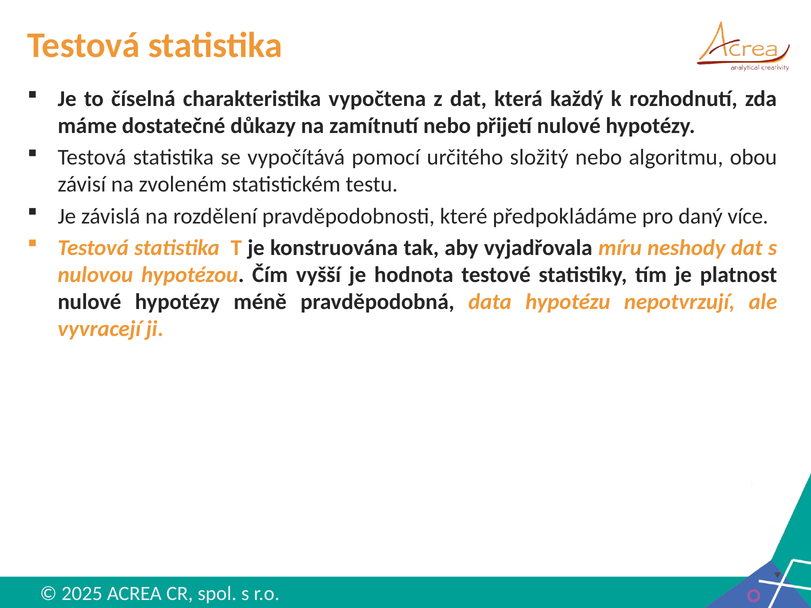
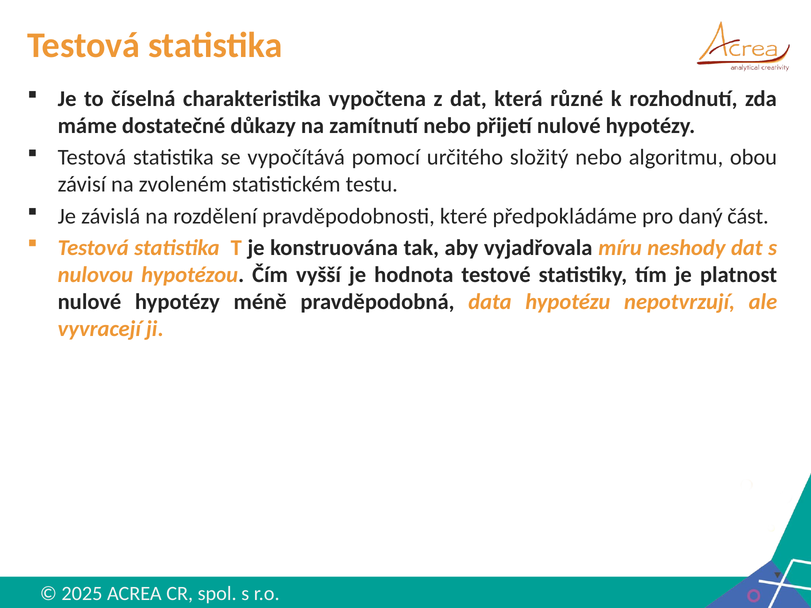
každý: každý -> různé
více: více -> část
